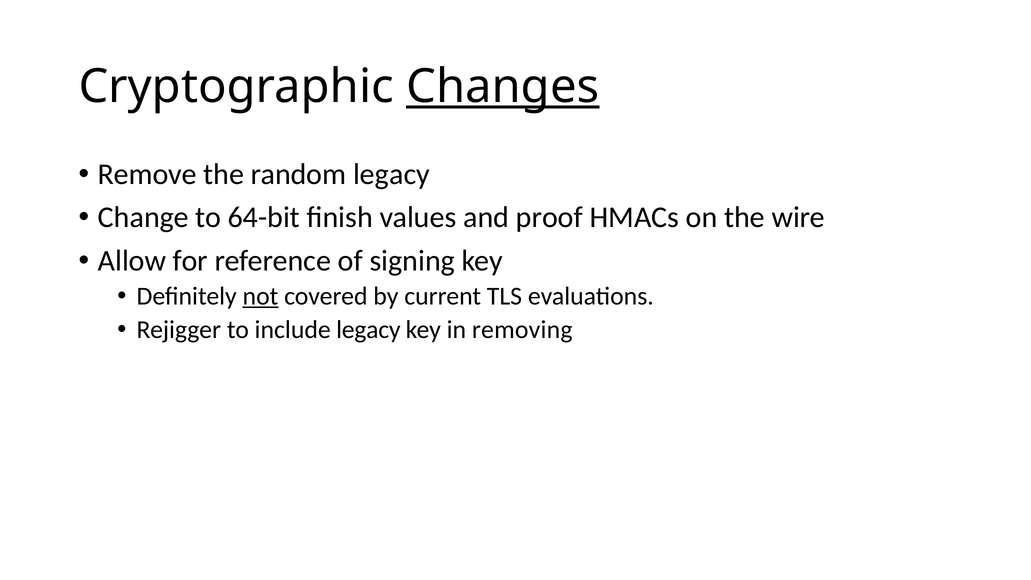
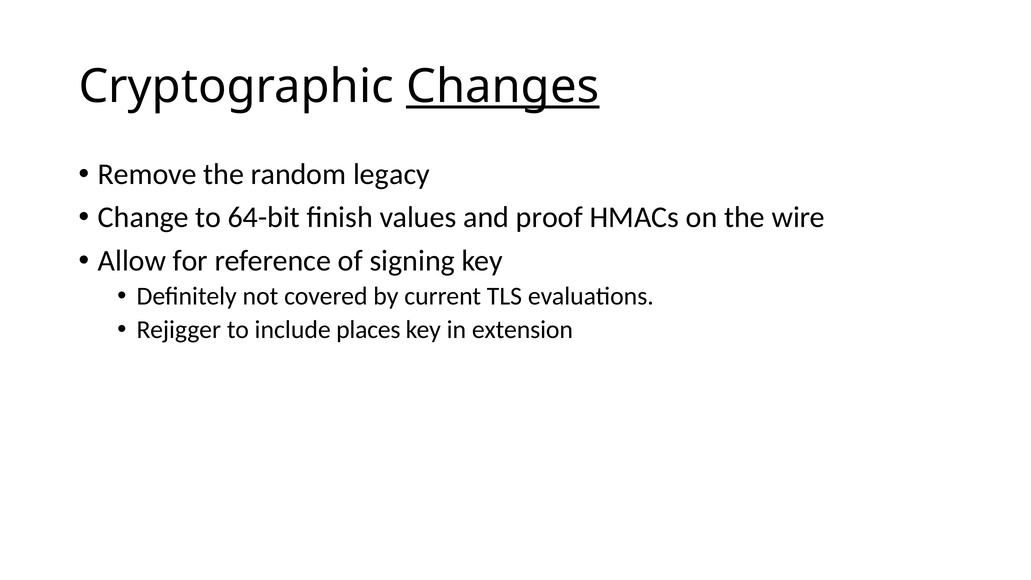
not underline: present -> none
include legacy: legacy -> places
removing: removing -> extension
